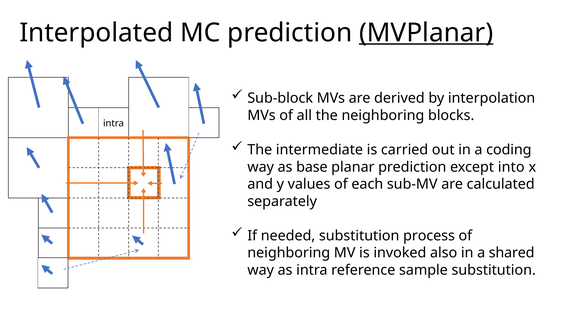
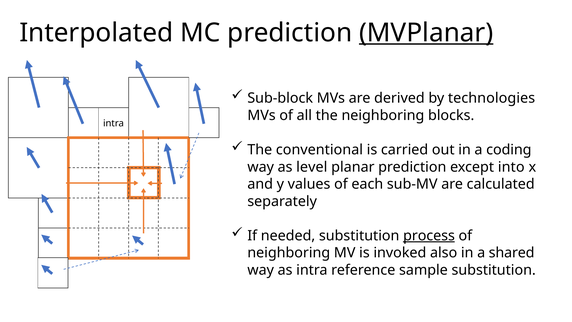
interpolation: interpolation -> technologies
intermediate: intermediate -> conventional
base: base -> level
process underline: none -> present
